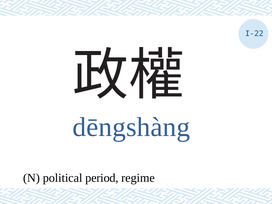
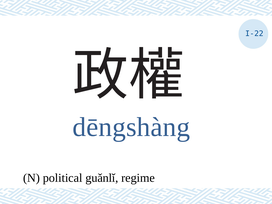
period: period -> guǎnlǐ
